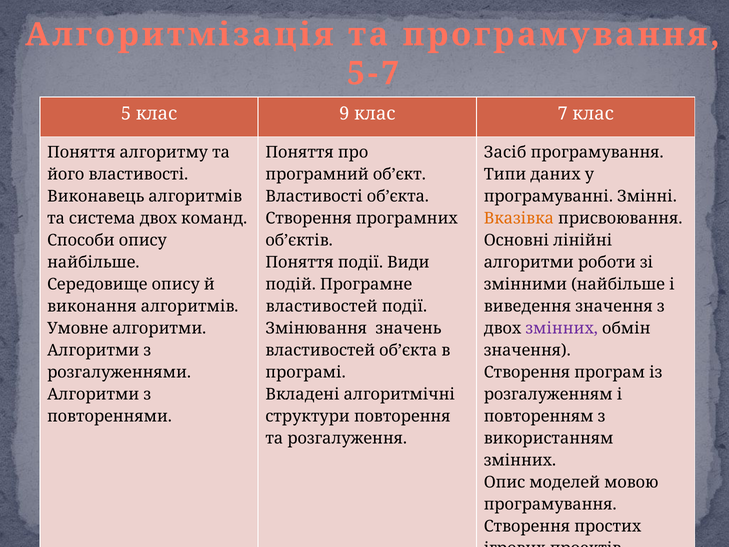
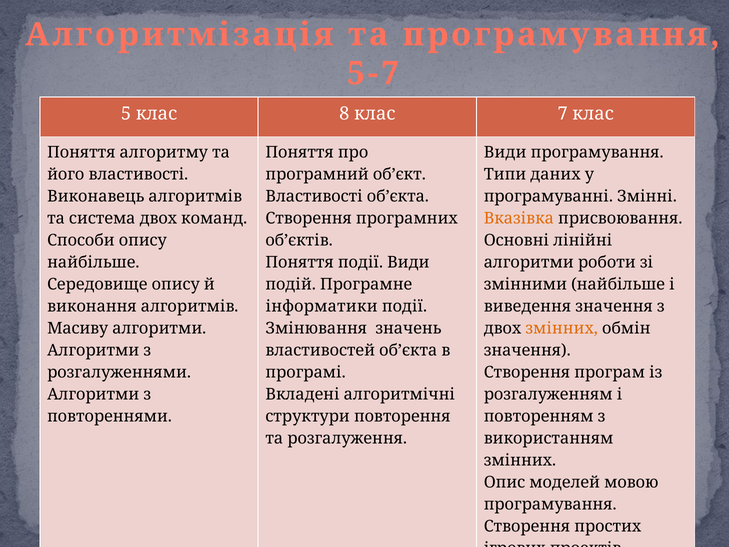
9: 9 -> 8
Засіб at (505, 152): Засіб -> Види
властивостей at (322, 306): властивостей -> інформатики
Умовне: Умовне -> Масиву
змінних at (562, 328) colour: purple -> orange
